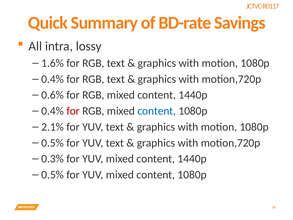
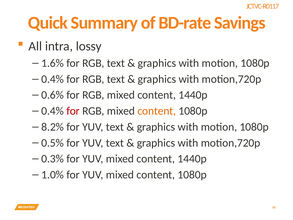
content at (157, 111) colour: blue -> orange
2.1%: 2.1% -> 8.2%
0.5% at (53, 175): 0.5% -> 1.0%
